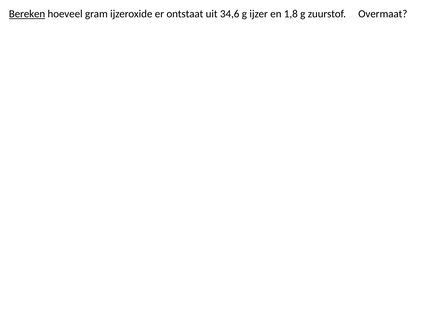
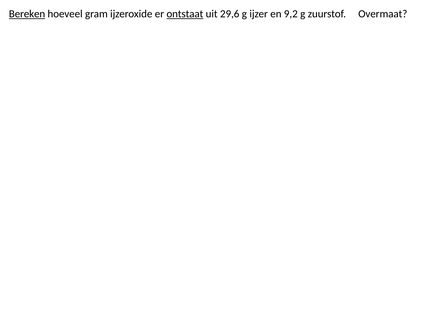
ontstaat underline: none -> present
34,6: 34,6 -> 29,6
1,8: 1,8 -> 9,2
